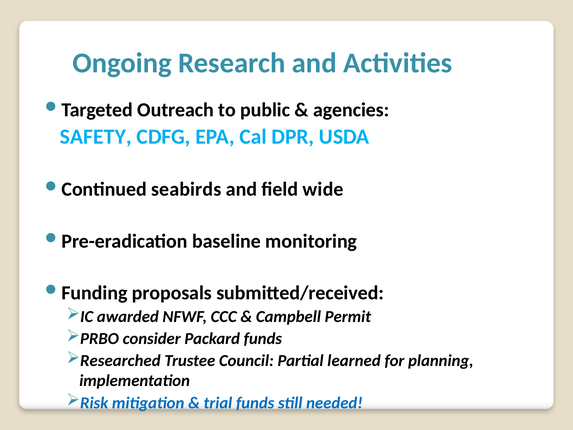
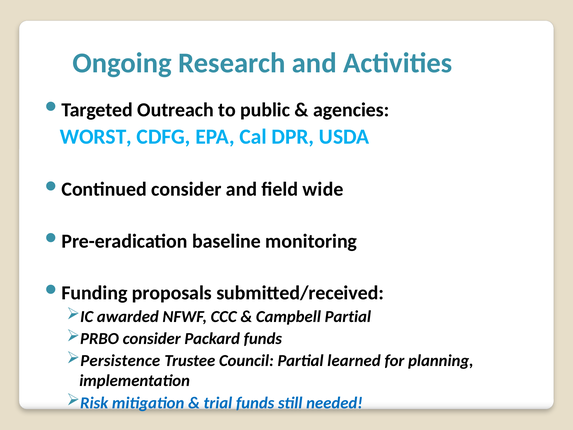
SAFETY: SAFETY -> WORST
seabirds at (186, 189): seabirds -> consider
Campbell Permit: Permit -> Partial
Researched: Researched -> Persistence
